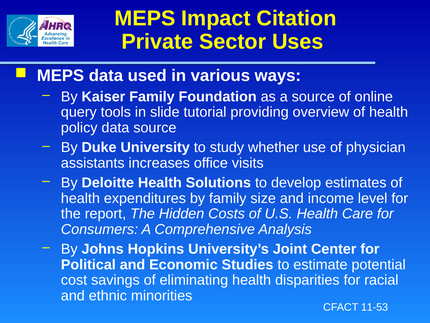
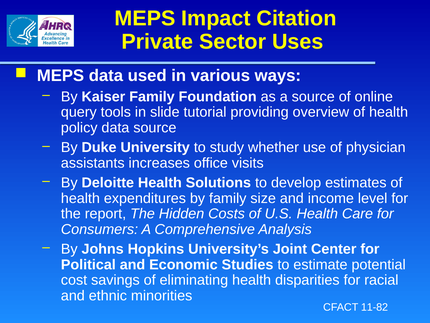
11-53: 11-53 -> 11-82
